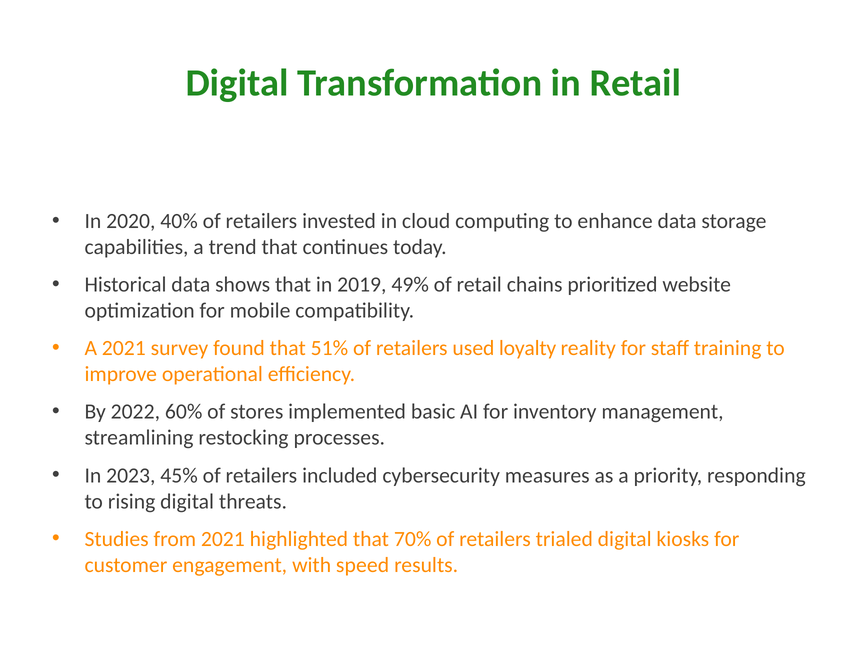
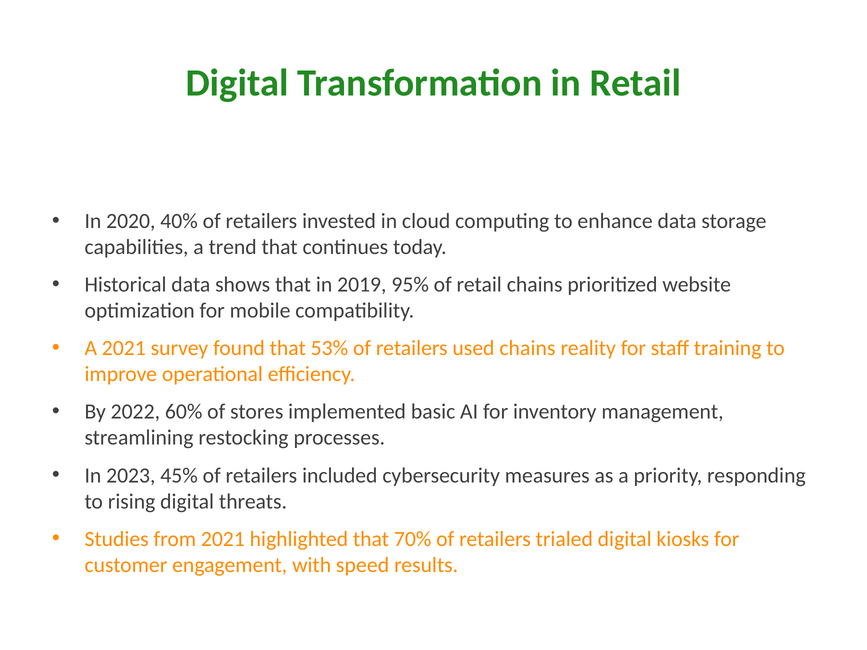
49%: 49% -> 95%
51%: 51% -> 53%
used loyalty: loyalty -> chains
